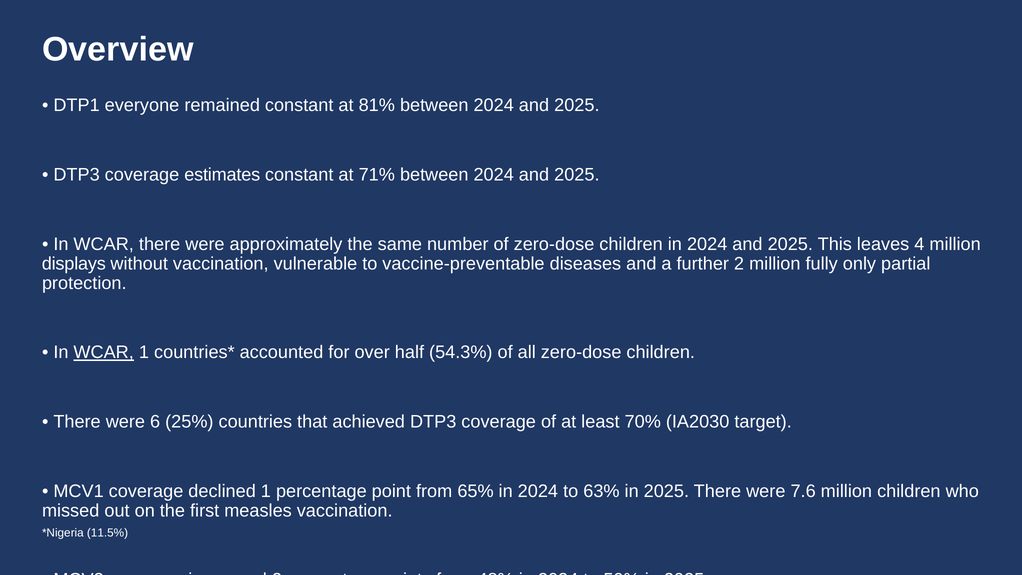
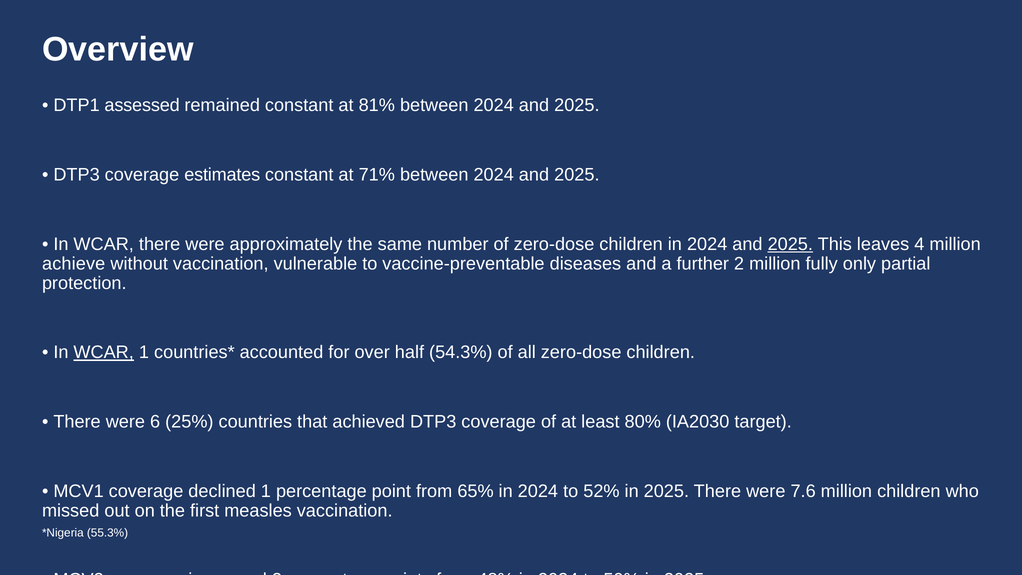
everyone: everyone -> assessed
2025 at (790, 244) underline: none -> present
displays: displays -> achieve
70%: 70% -> 80%
63%: 63% -> 52%
11.5%: 11.5% -> 55.3%
